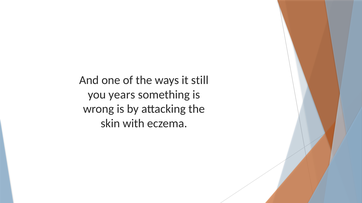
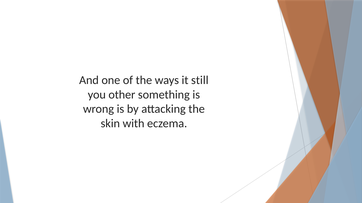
years: years -> other
